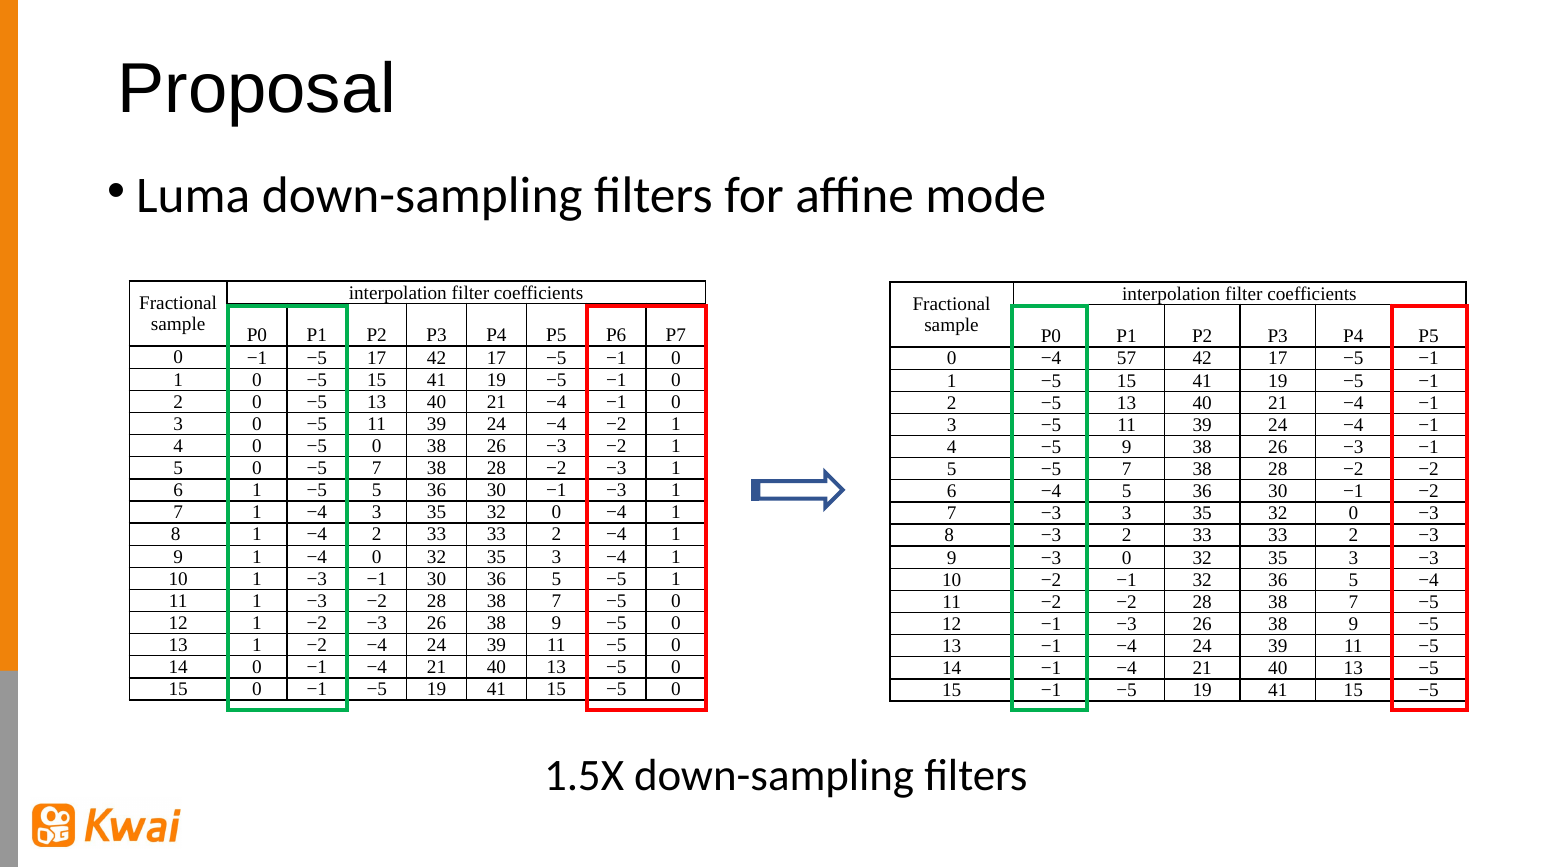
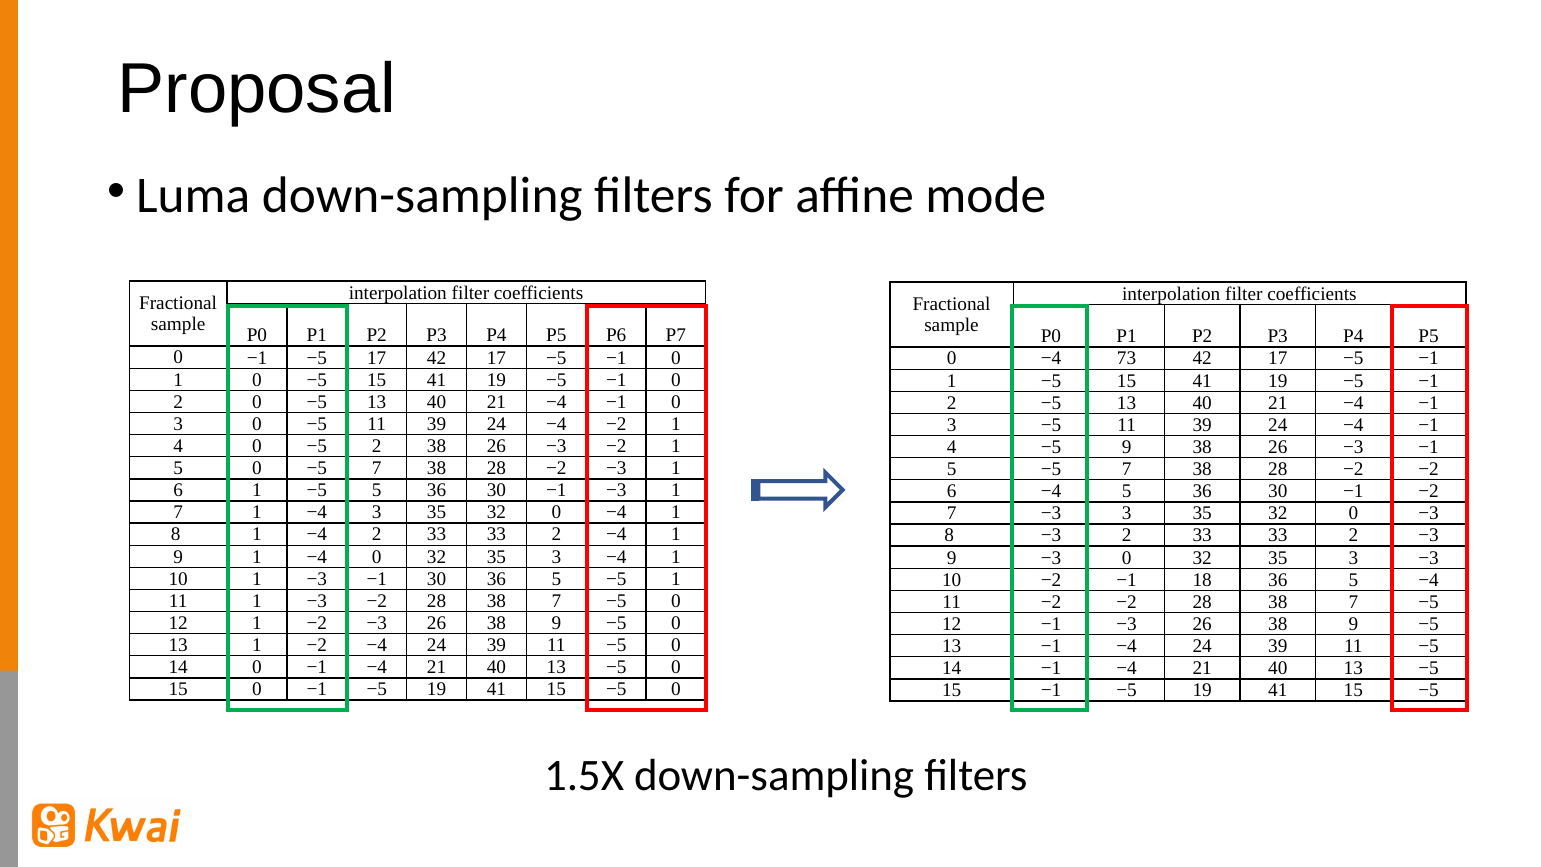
57: 57 -> 73
0 −5 0: 0 -> 2
−1 32: 32 -> 18
